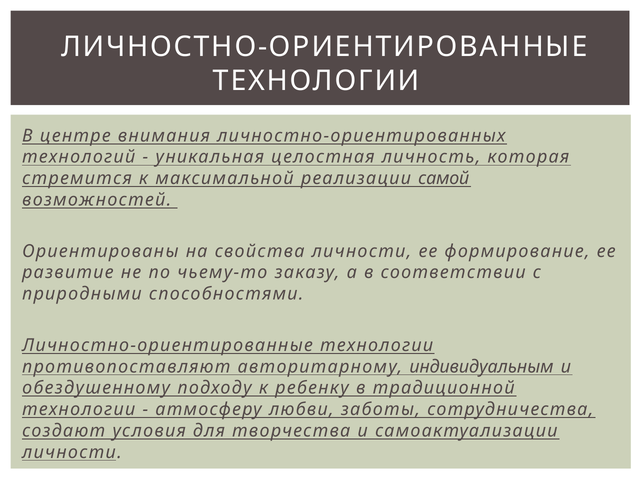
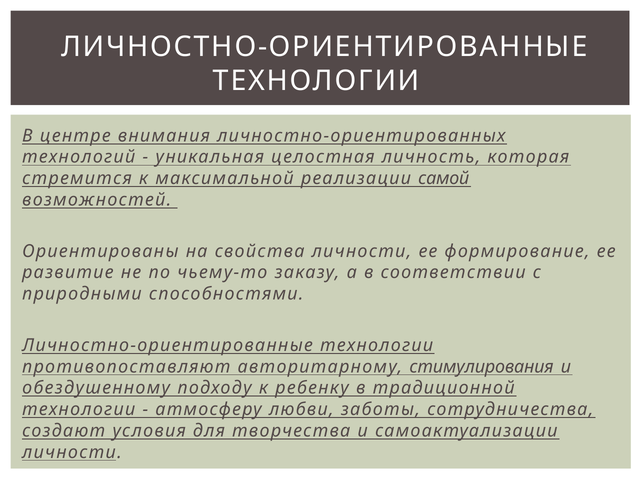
индивидуальным: индивидуальным -> стимулирования
